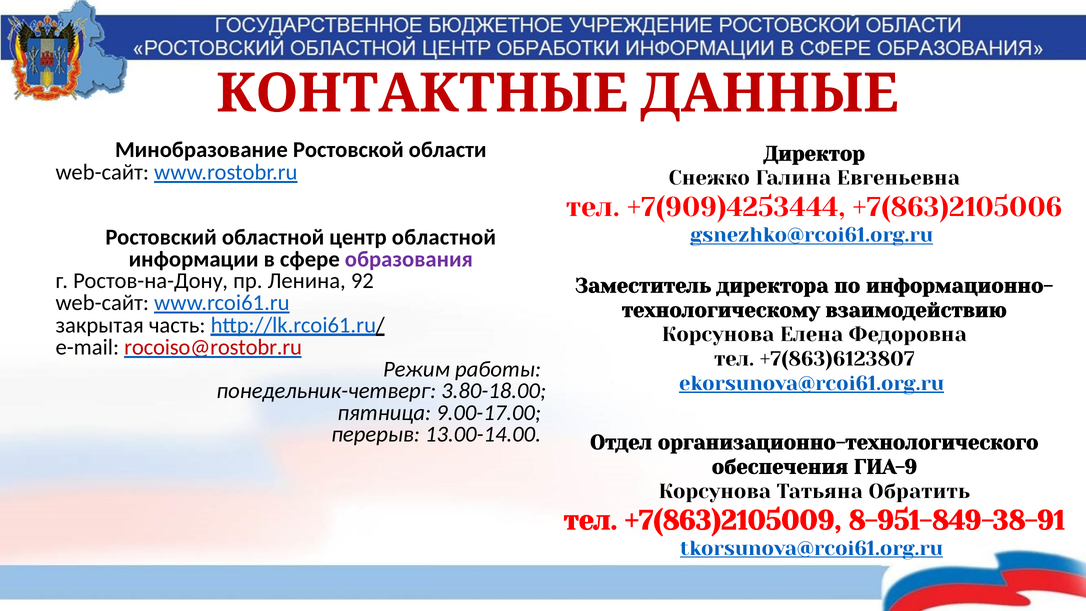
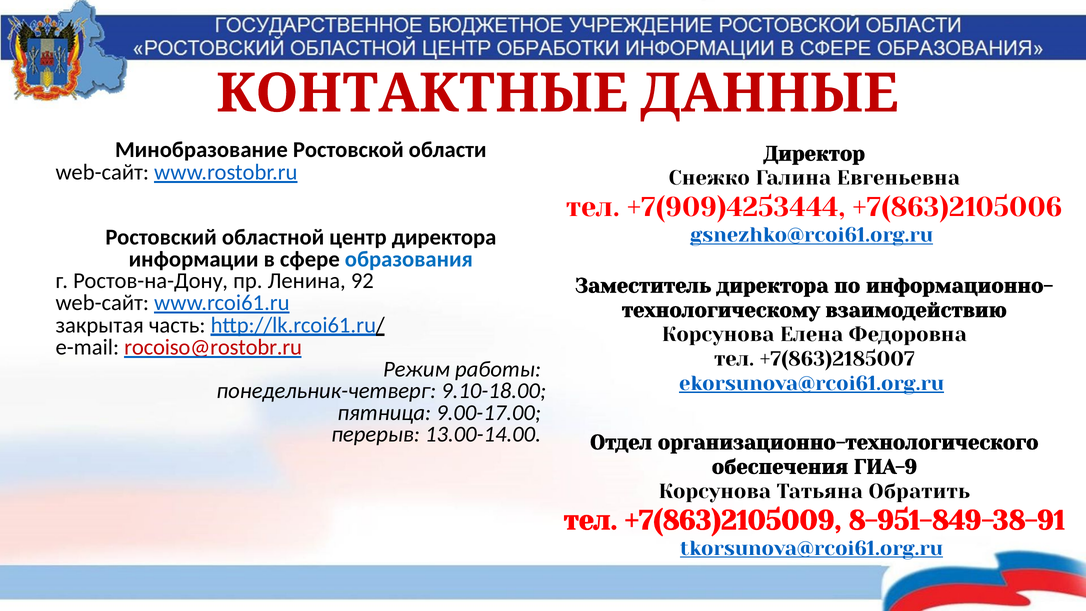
центр областной: областной -> директора
образования colour: purple -> blue
+7(863)6123807: +7(863)6123807 -> +7(863)2185007
3.80-18.00: 3.80-18.00 -> 9.10-18.00
